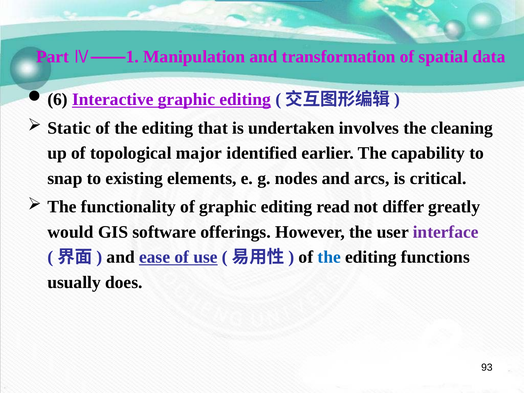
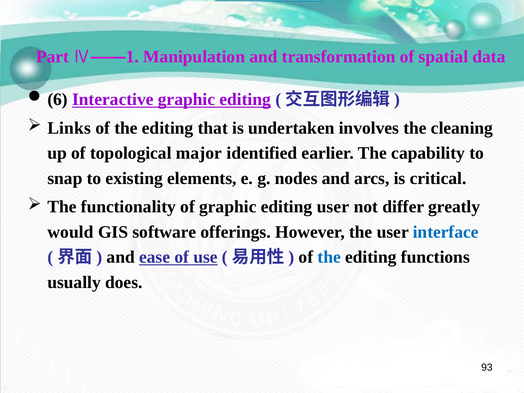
Static: Static -> Links
editing read: read -> user
interface colour: purple -> blue
